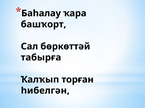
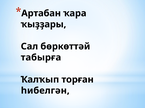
Баһалау: Баһалау -> Артабан
башҡорт: башҡорт -> ҡыҙҙары
